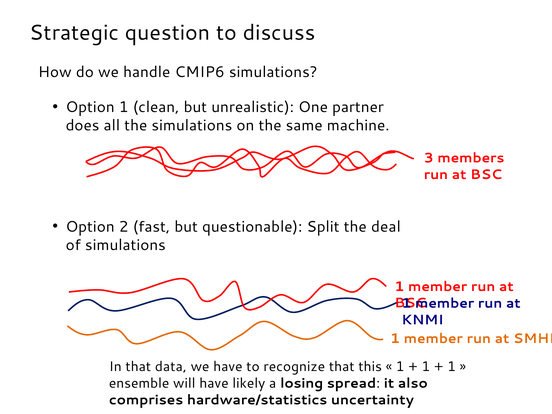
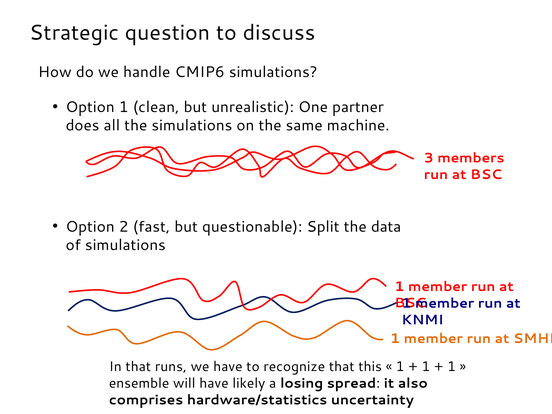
deal: deal -> data
data: data -> runs
